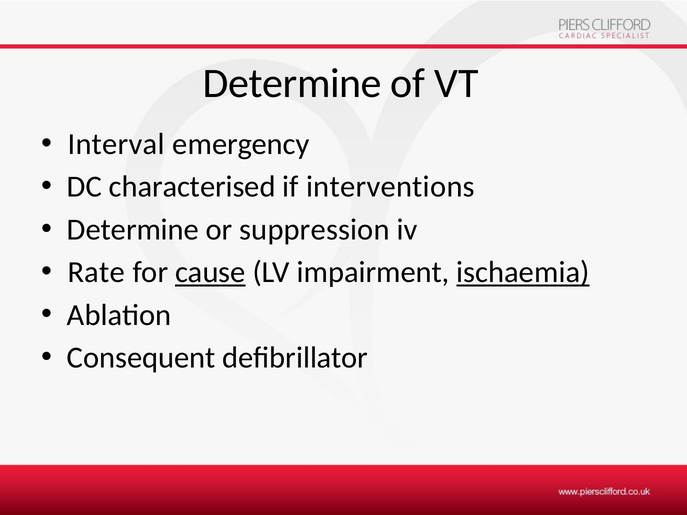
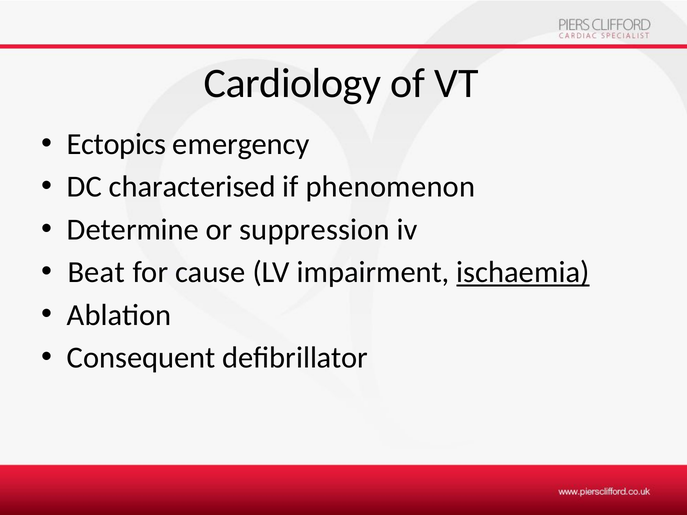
Determine at (292, 83): Determine -> Cardiology
Interval: Interval -> Ectopics
interventions: interventions -> phenomenon
Rate: Rate -> Beat
cause underline: present -> none
